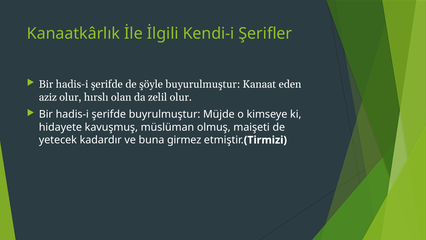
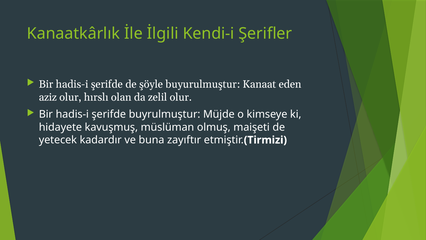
girmez: girmez -> zayıftır
